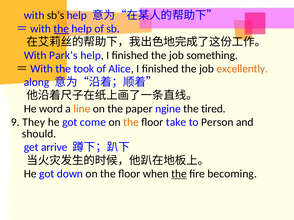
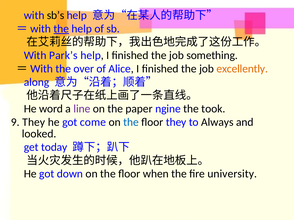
took: took -> over
line colour: orange -> purple
tired: tired -> took
the at (131, 122) colour: orange -> blue
floor take: take -> they
Person: Person -> Always
should: should -> looked
arrive: arrive -> today
the at (179, 174) underline: present -> none
becoming: becoming -> university
